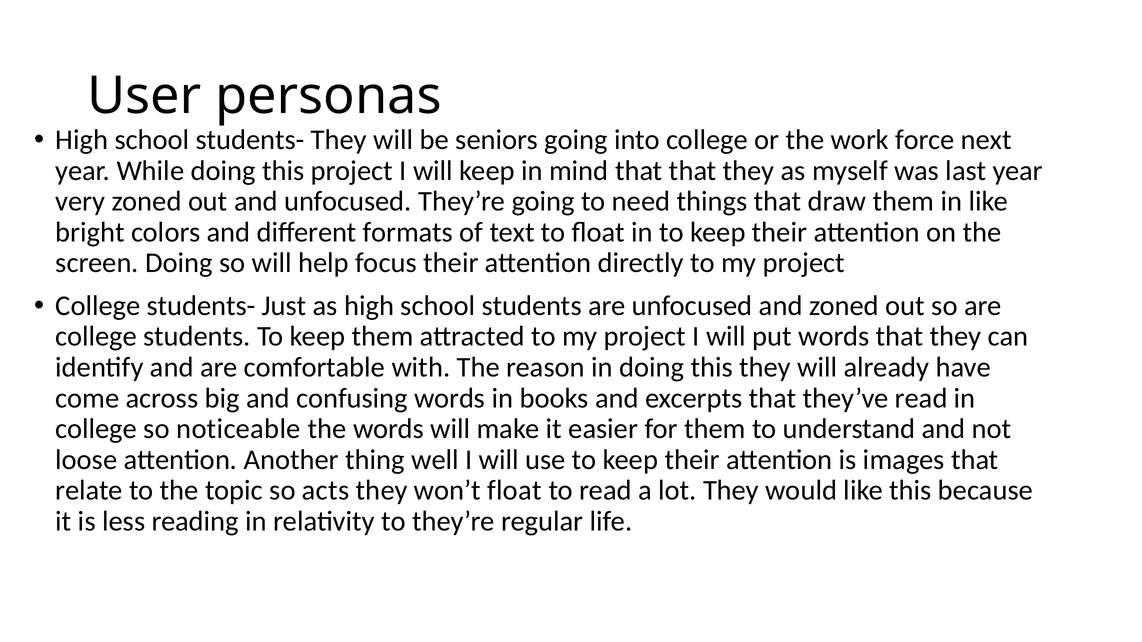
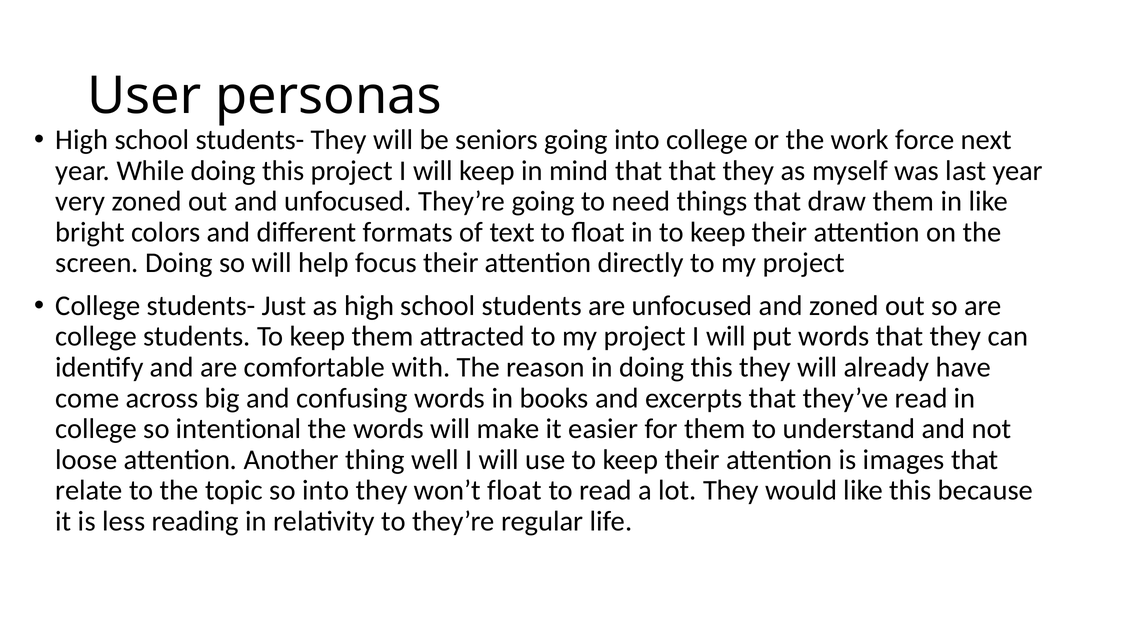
noticeable: noticeable -> intentional
so acts: acts -> into
